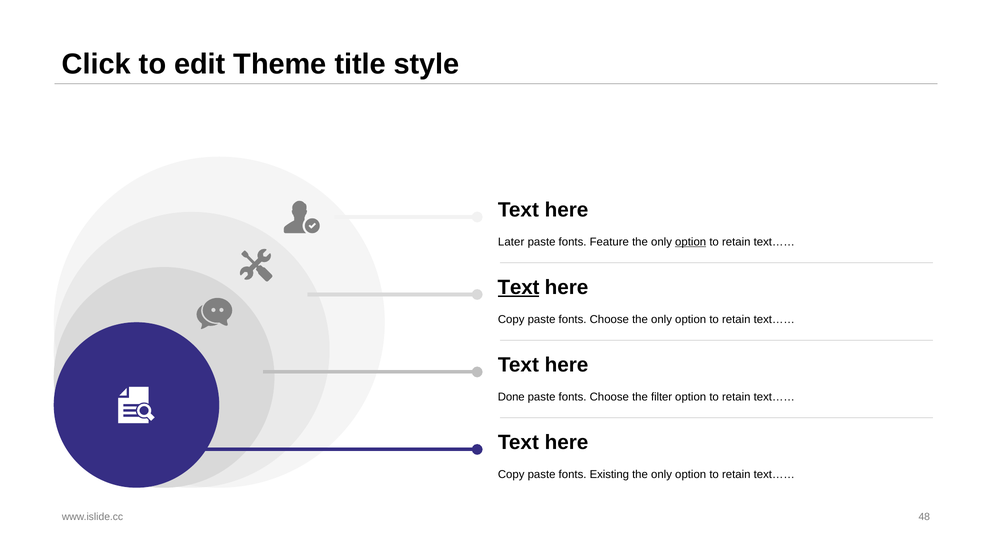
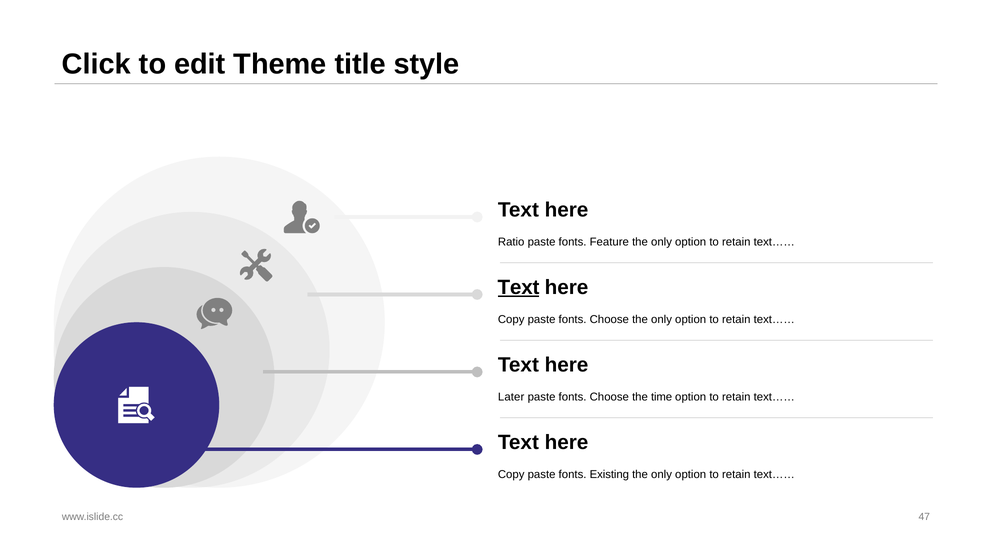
Later: Later -> Ratio
option at (691, 242) underline: present -> none
Done: Done -> Later
filter: filter -> time
48: 48 -> 47
